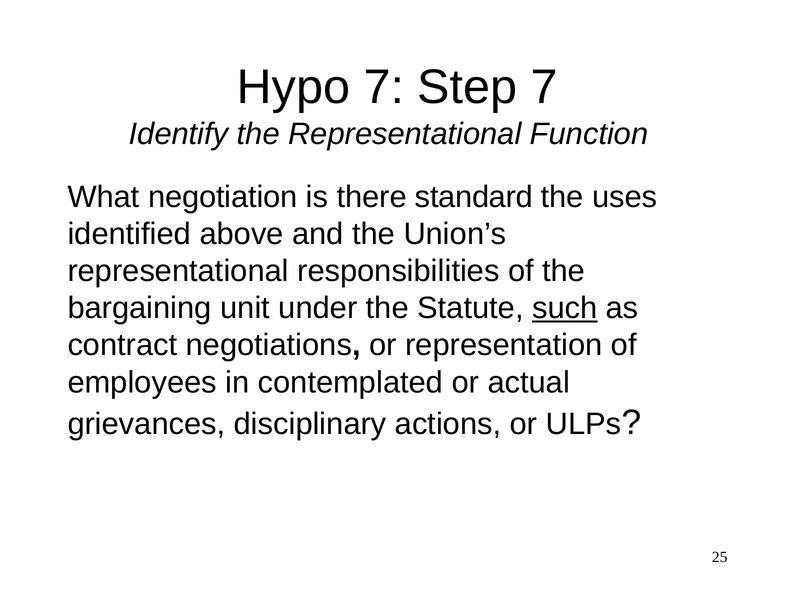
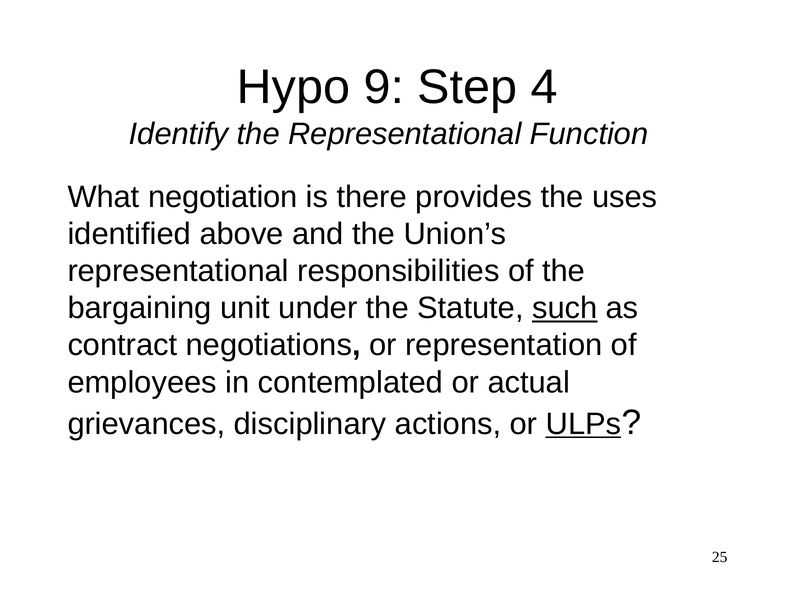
Hypo 7: 7 -> 9
Step 7: 7 -> 4
standard: standard -> provides
ULPs underline: none -> present
